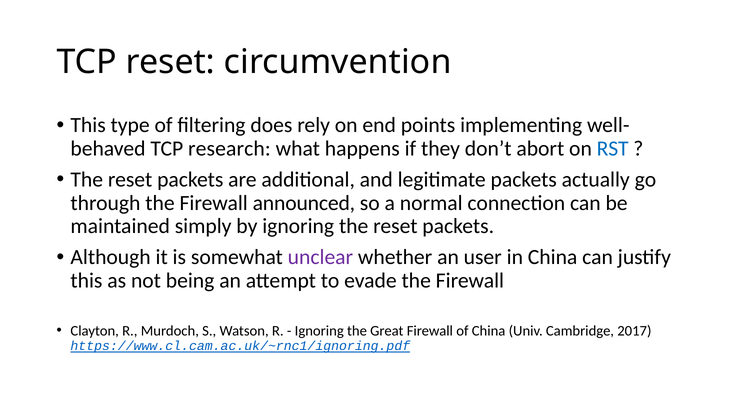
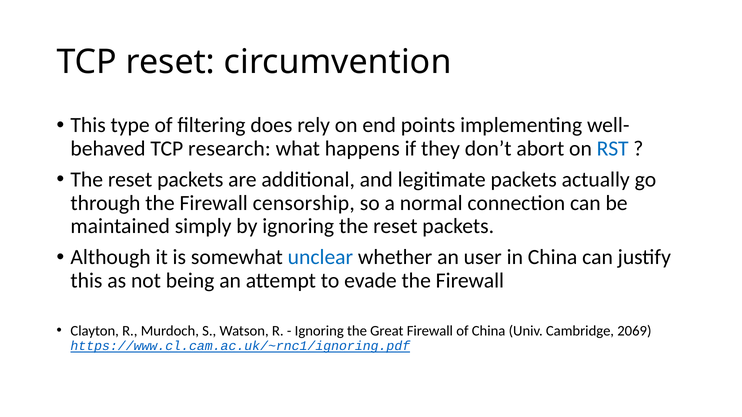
announced: announced -> censorship
unclear colour: purple -> blue
2017: 2017 -> 2069
